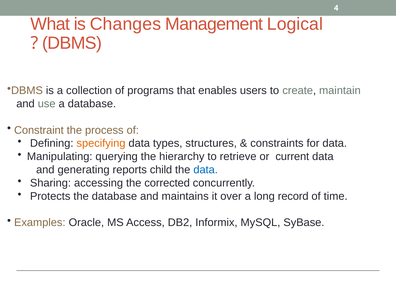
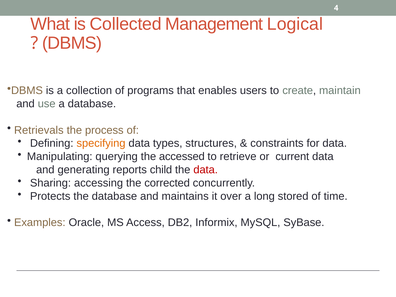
Changes: Changes -> Collected
Constraint: Constraint -> Retrievals
hierarchy: hierarchy -> accessed
data at (206, 170) colour: blue -> red
record: record -> stored
